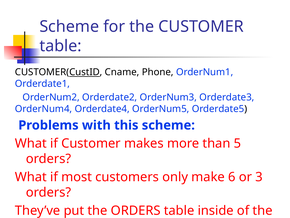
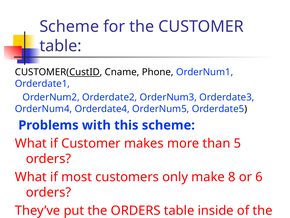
6: 6 -> 8
3: 3 -> 6
